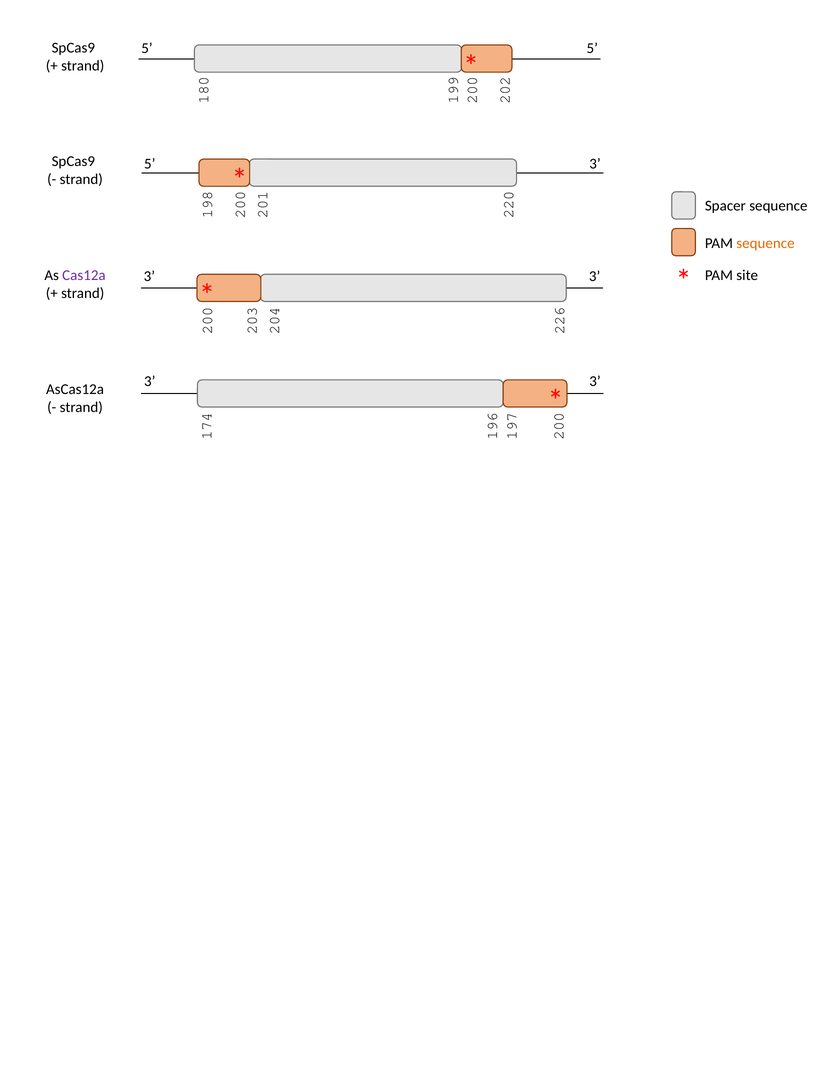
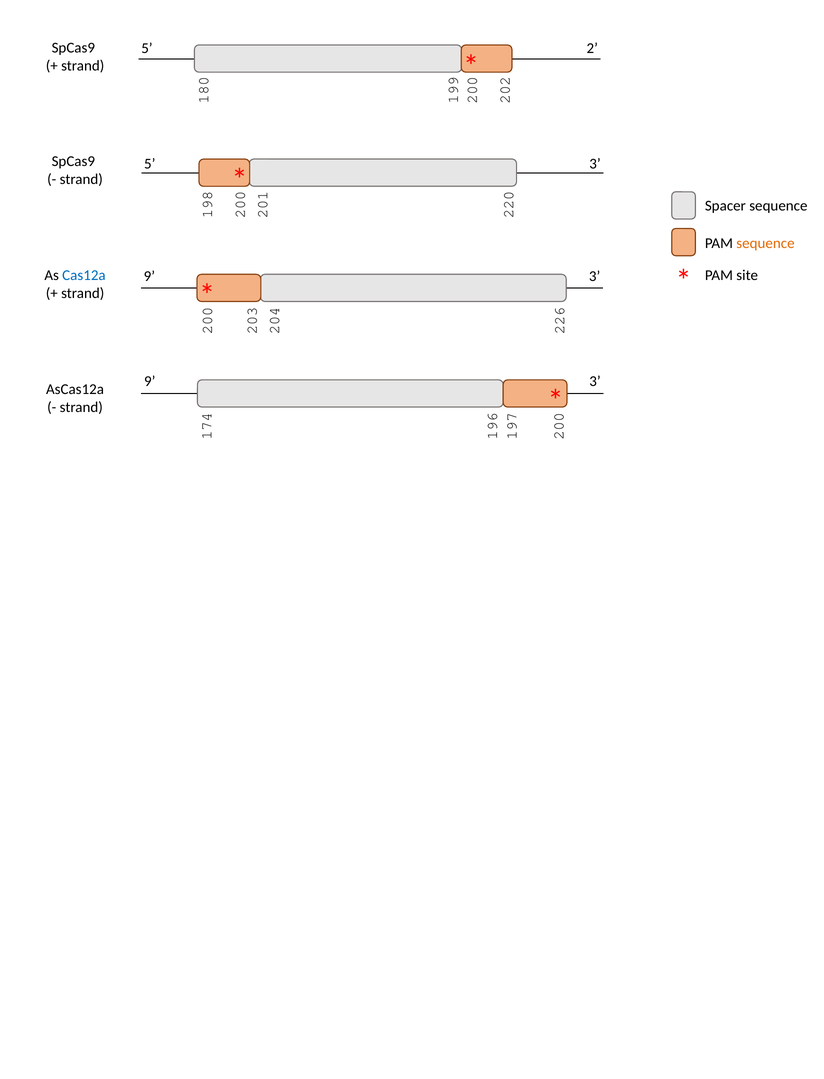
5 at (592, 48): 5 -> 2
Cas12a colour: purple -> blue
3 at (149, 276): 3 -> 9
3 at (150, 381): 3 -> 9
